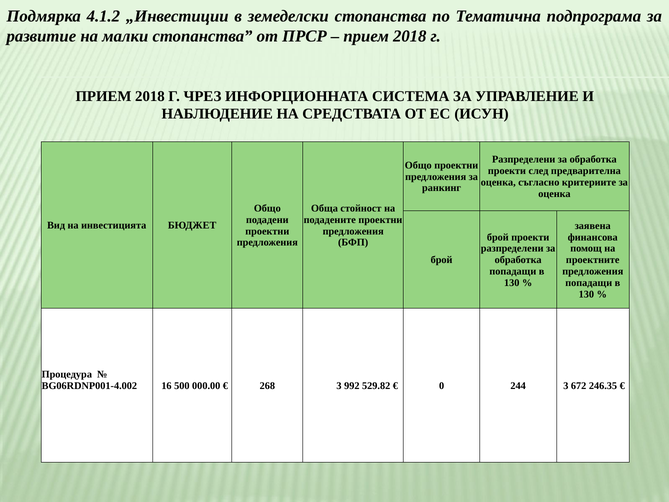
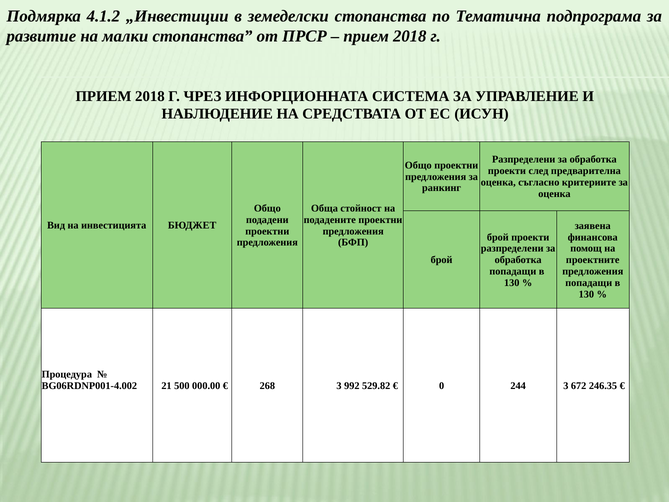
16: 16 -> 21
